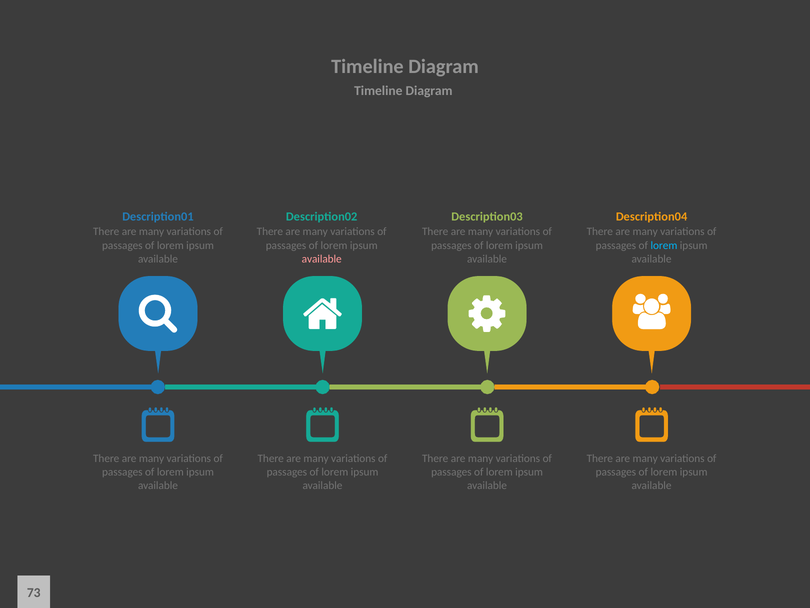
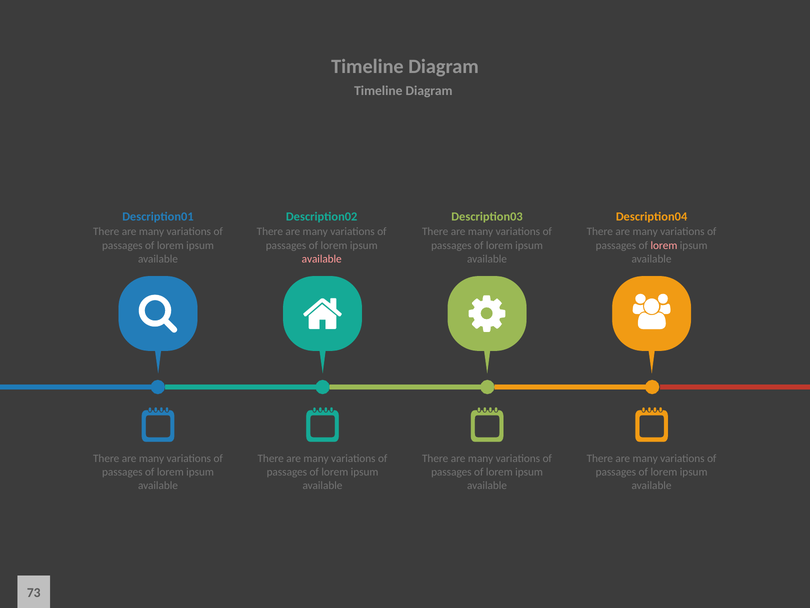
lorem at (664, 245) colour: light blue -> pink
